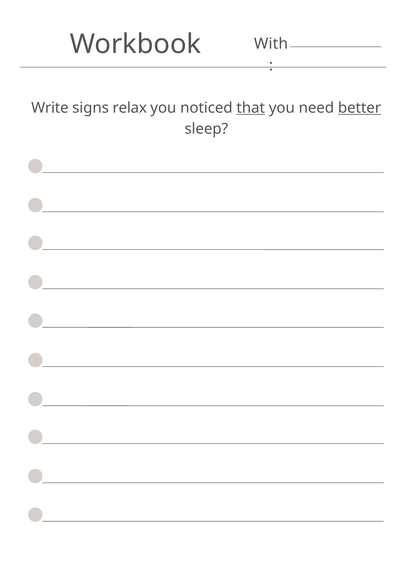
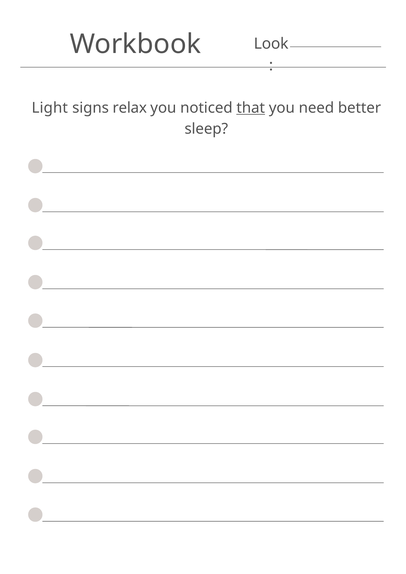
With: With -> Look
Write: Write -> Light
better underline: present -> none
